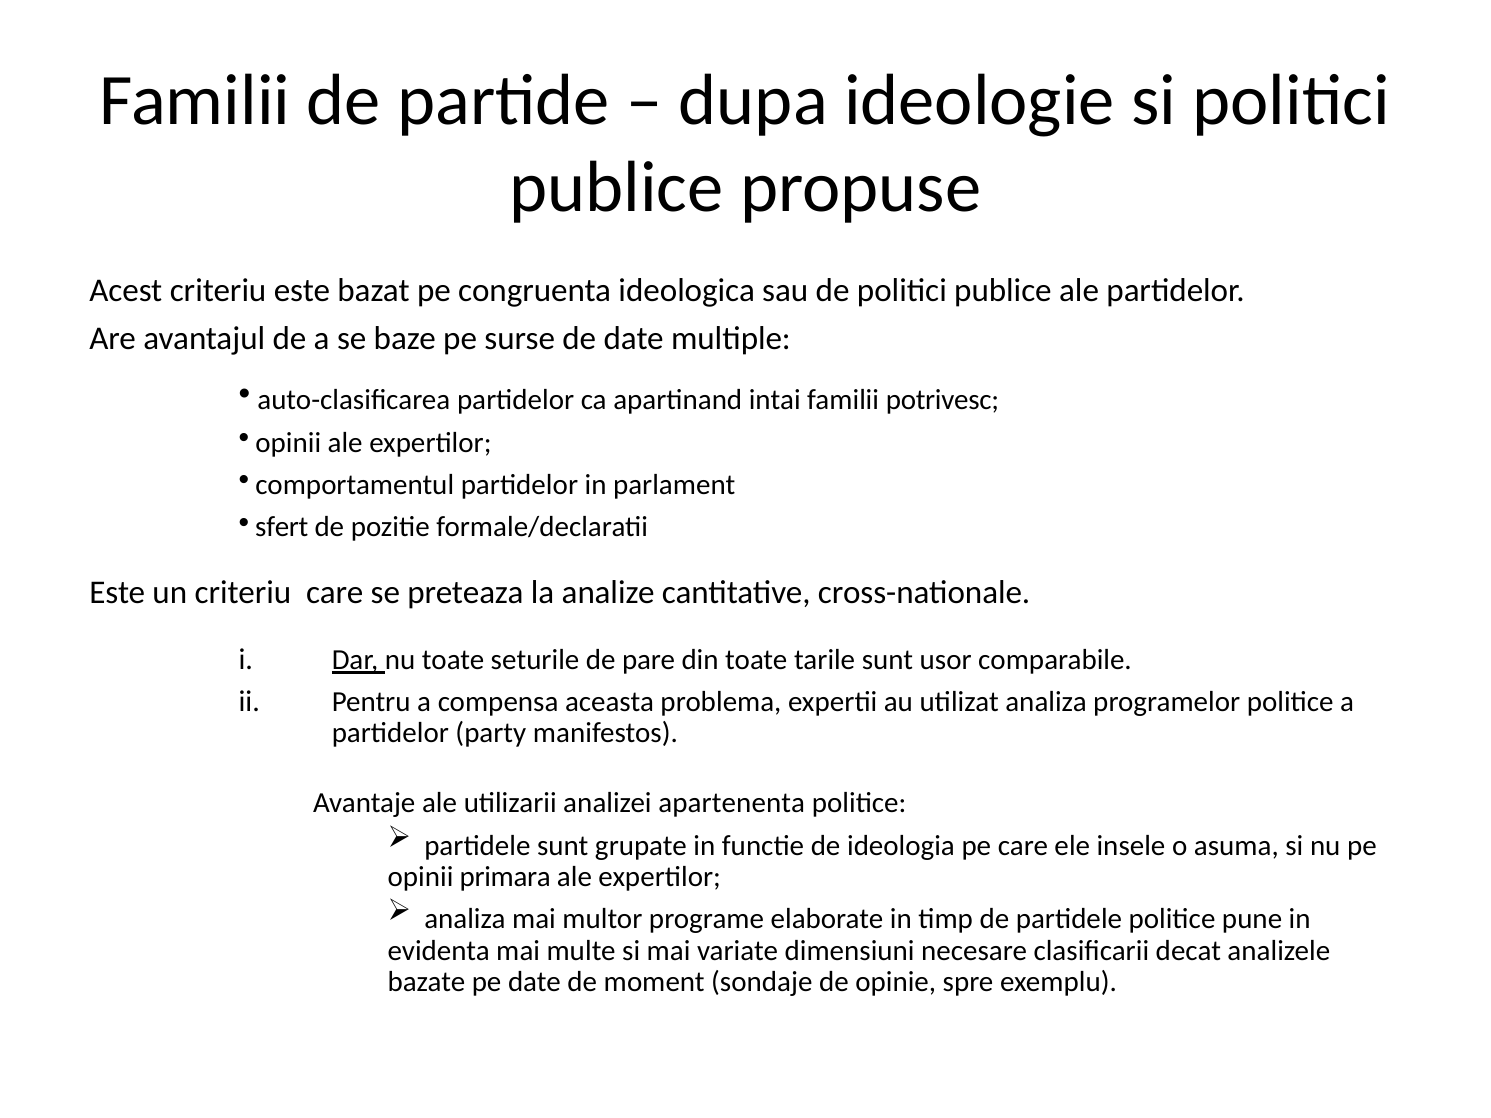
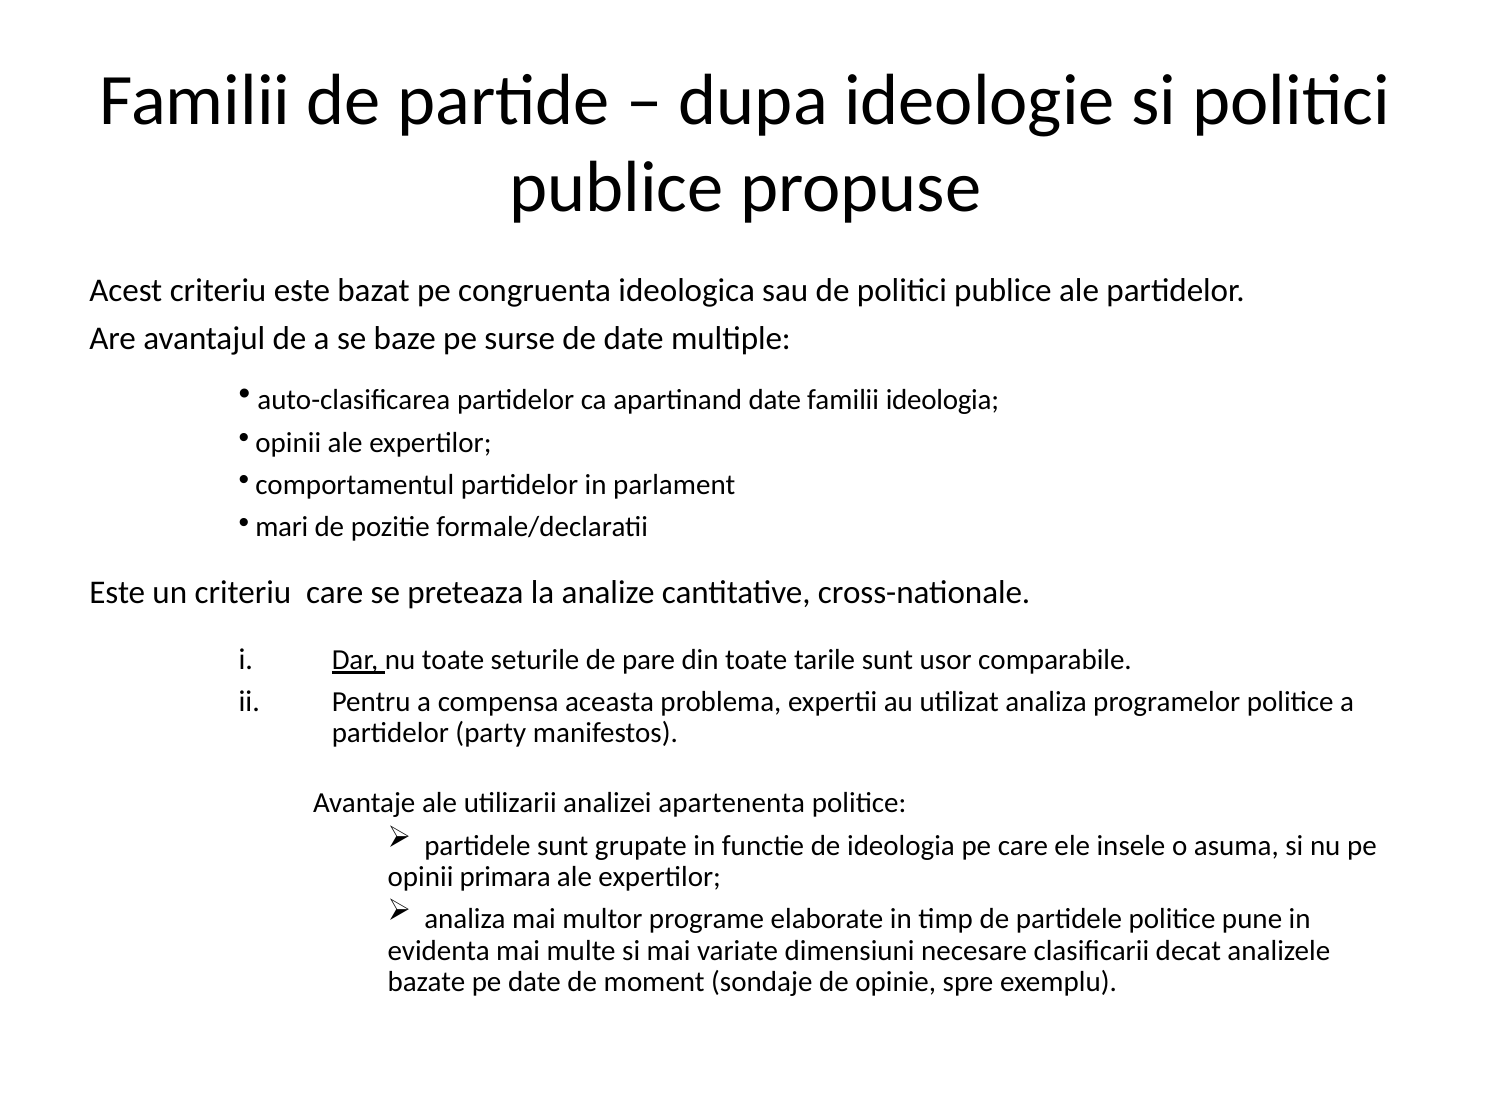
apartinand intai: intai -> date
familii potrivesc: potrivesc -> ideologia
sfert: sfert -> mari
